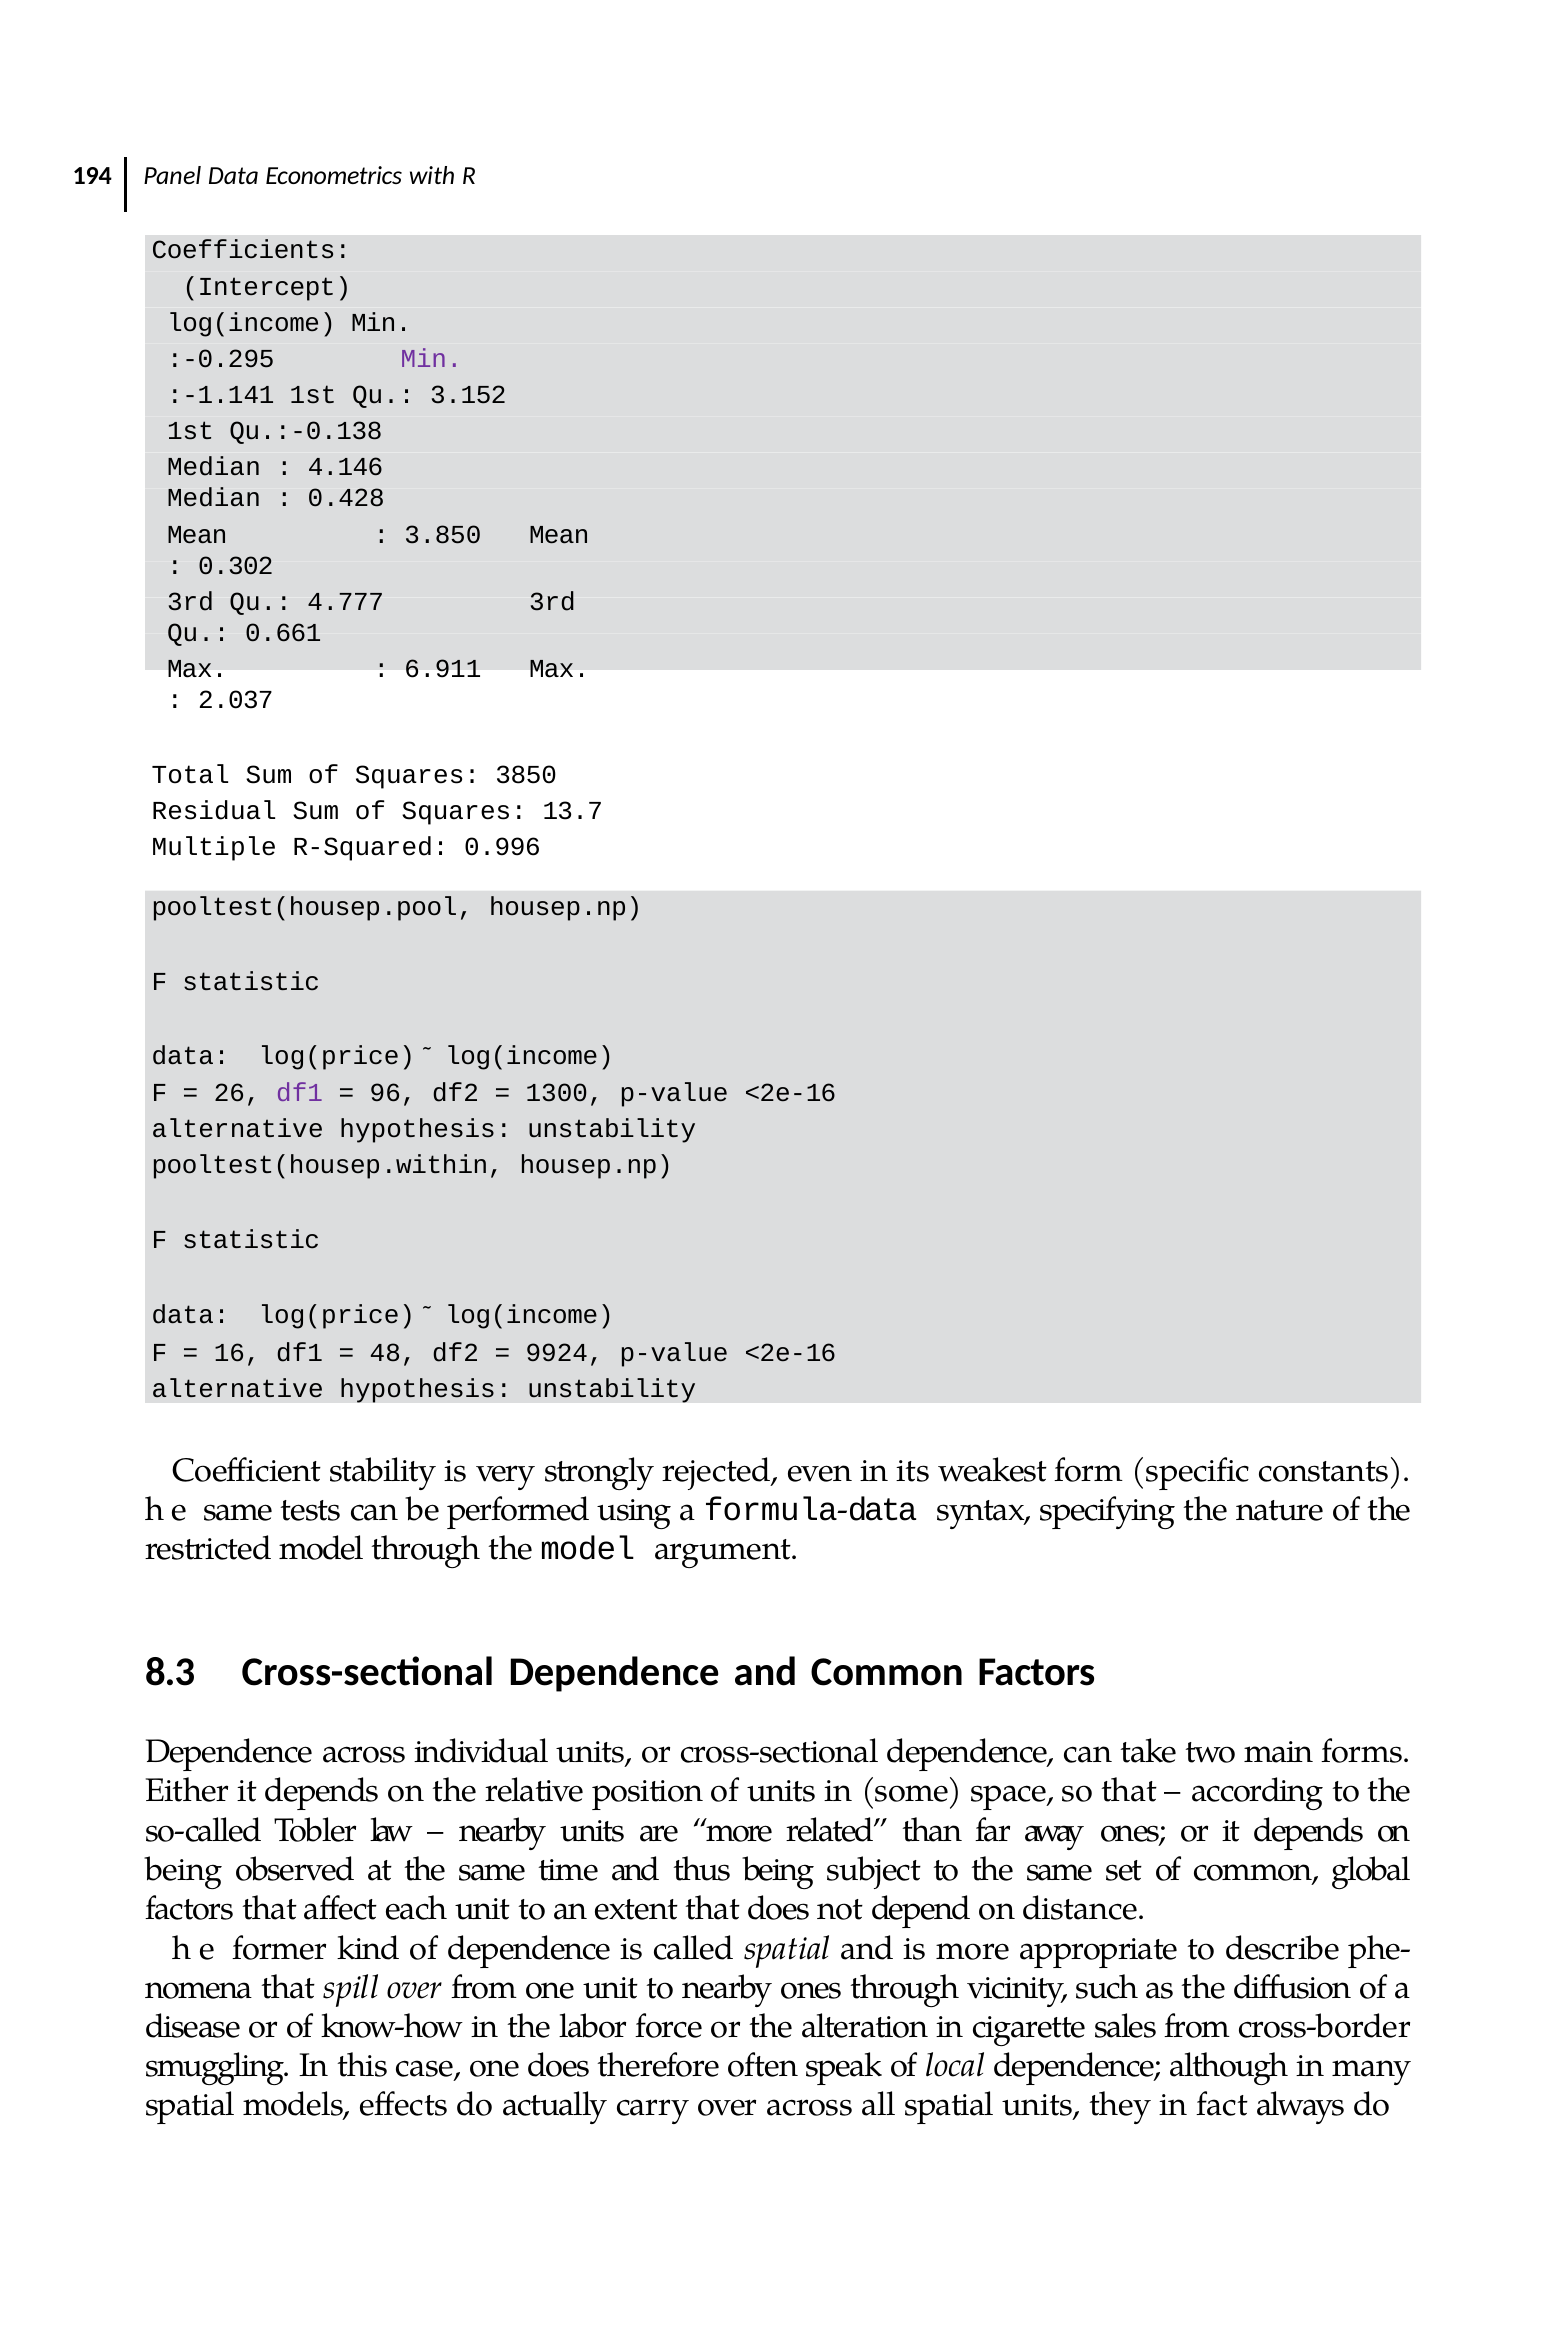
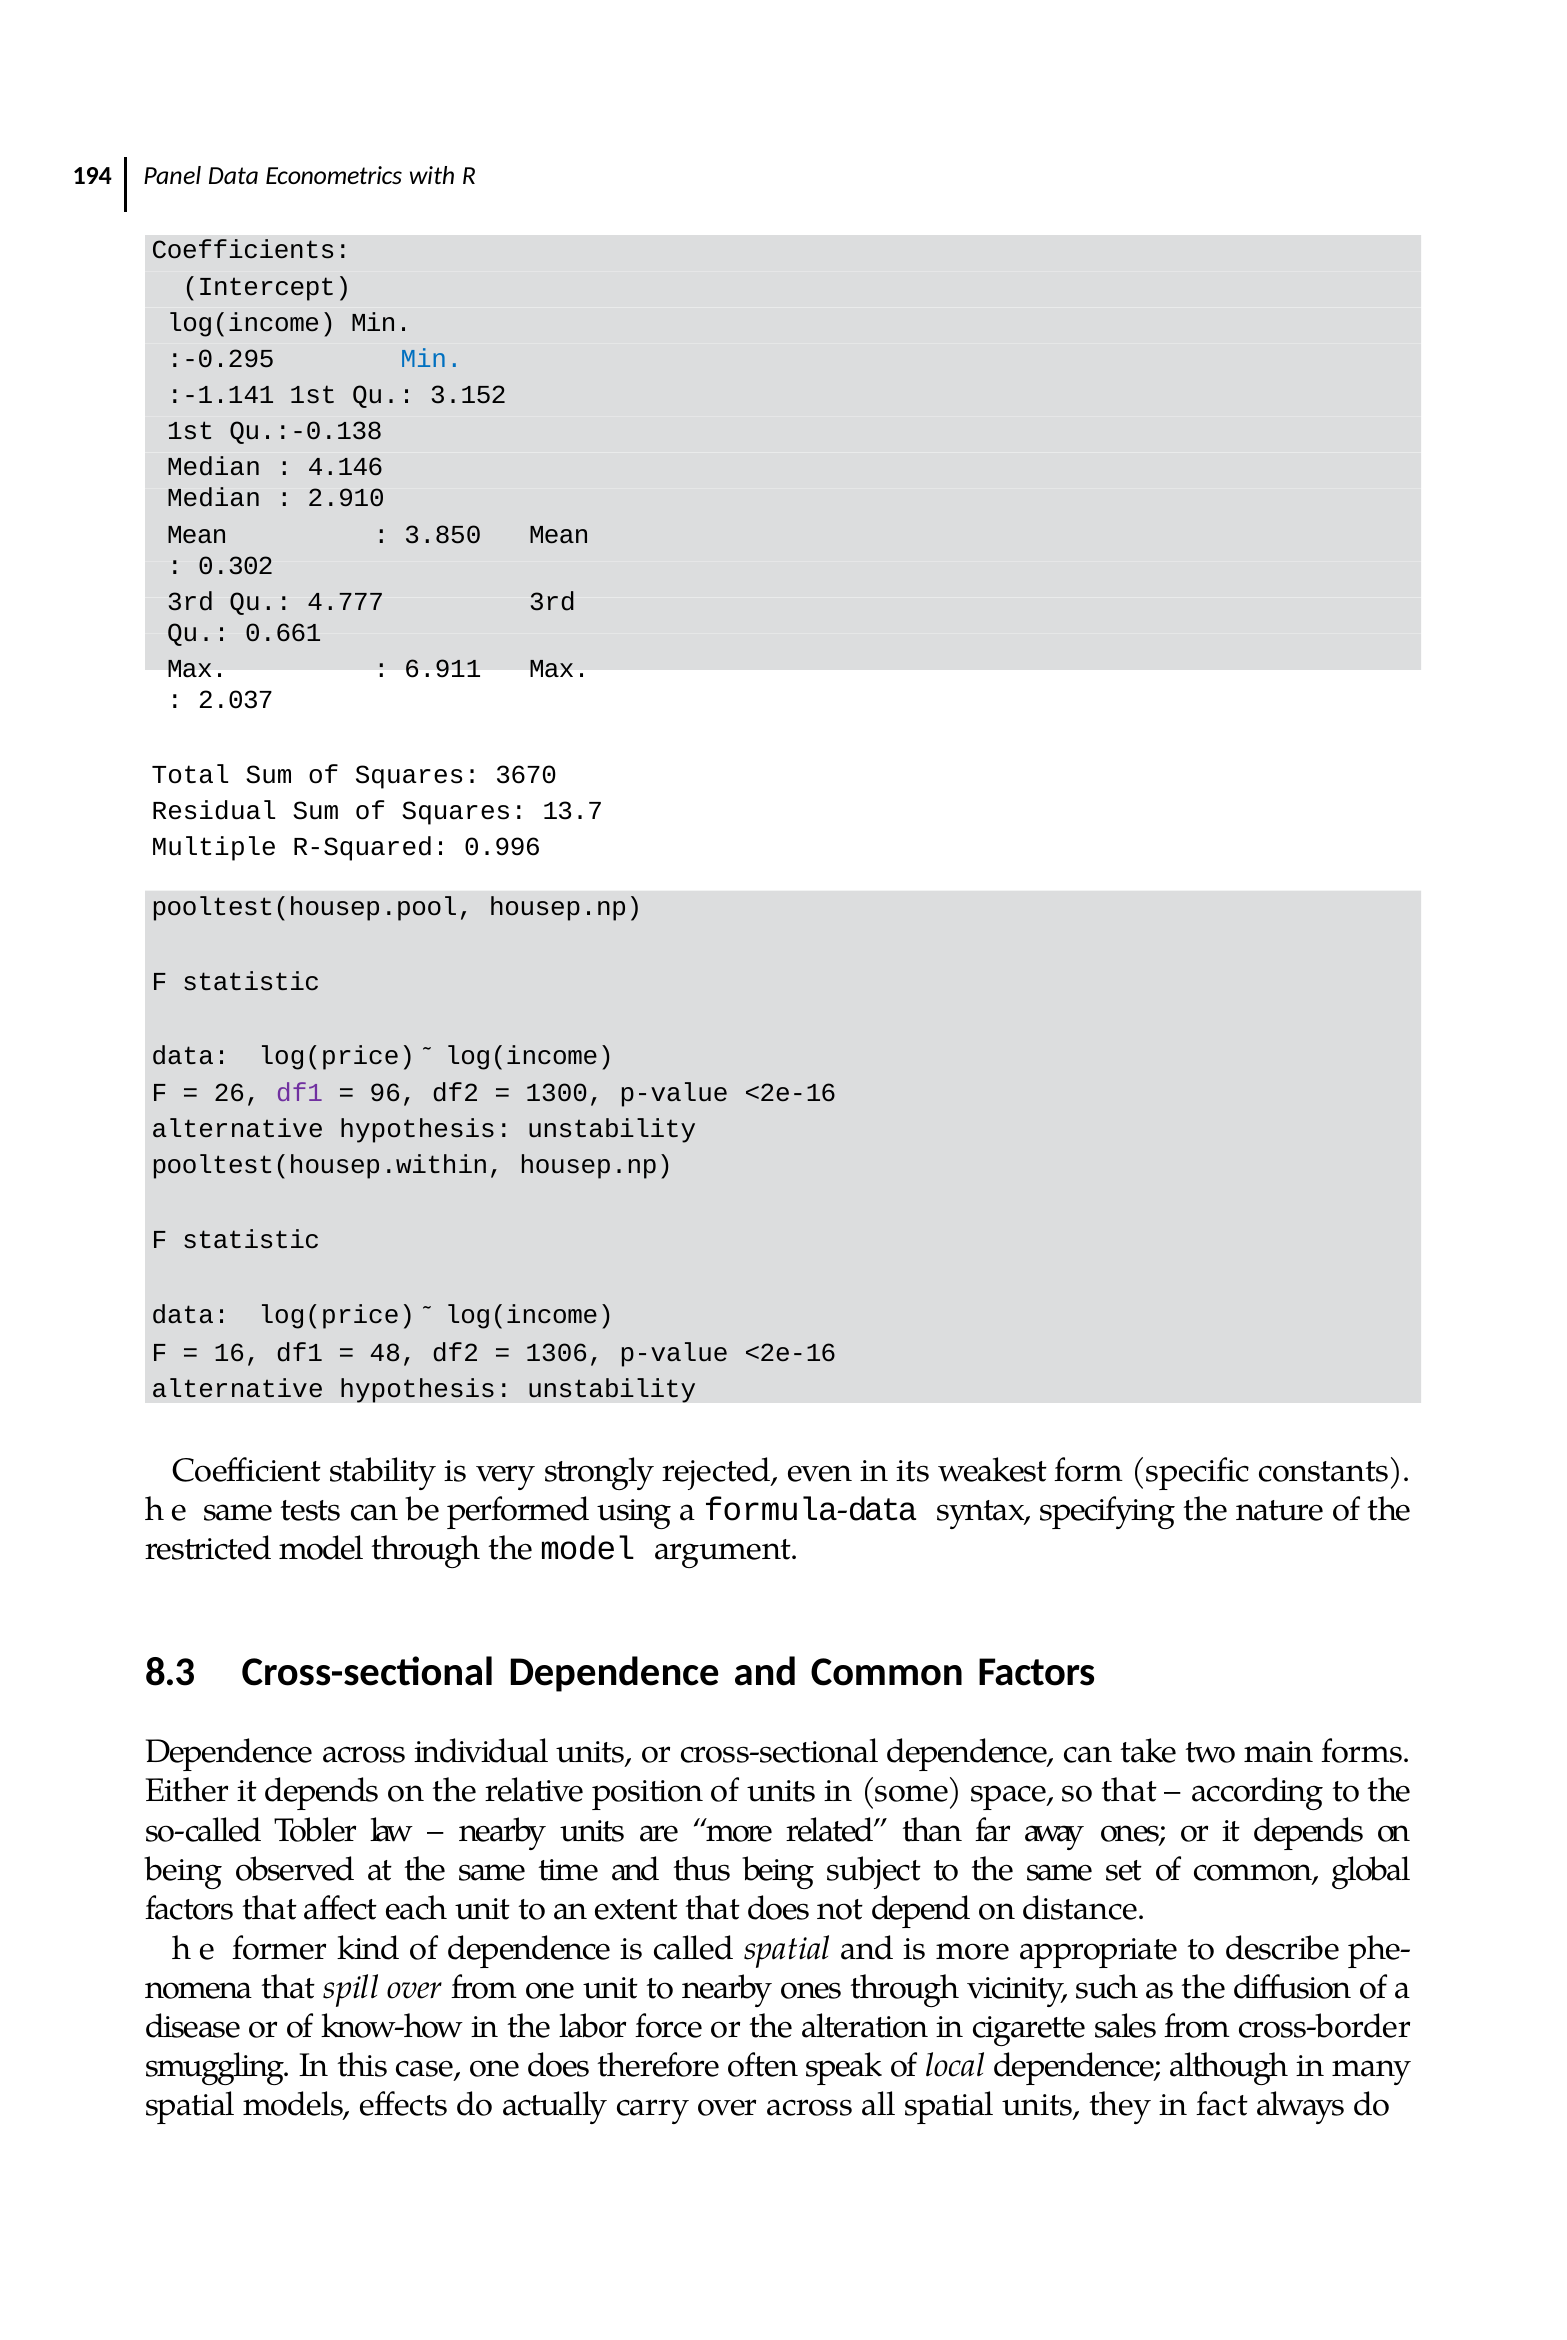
Min at (432, 359) colour: purple -> blue
0.428: 0.428 -> 2.910
3850: 3850 -> 3670
9924: 9924 -> 1306
